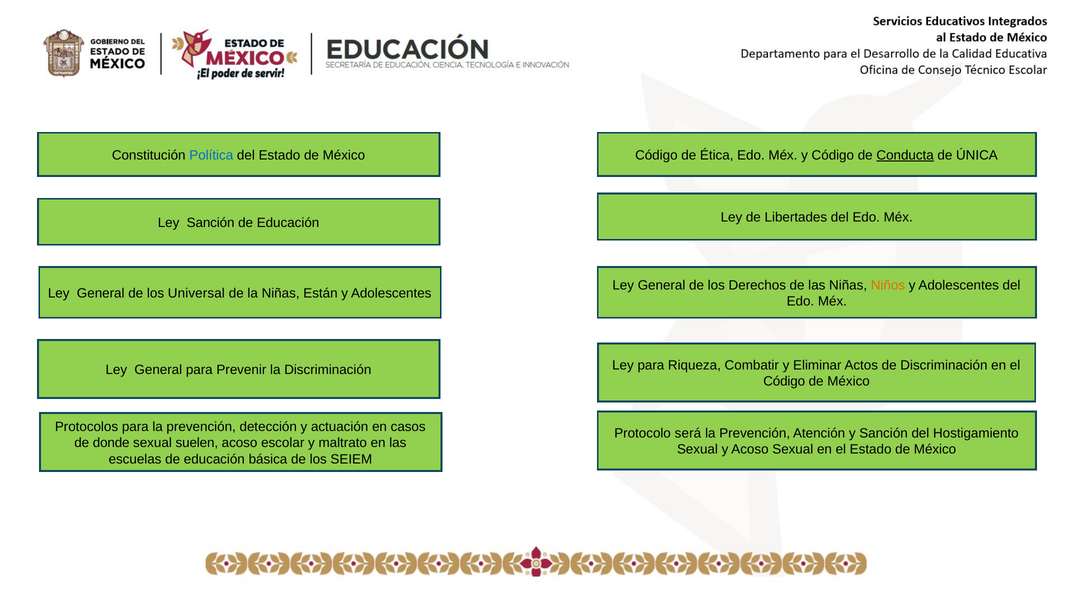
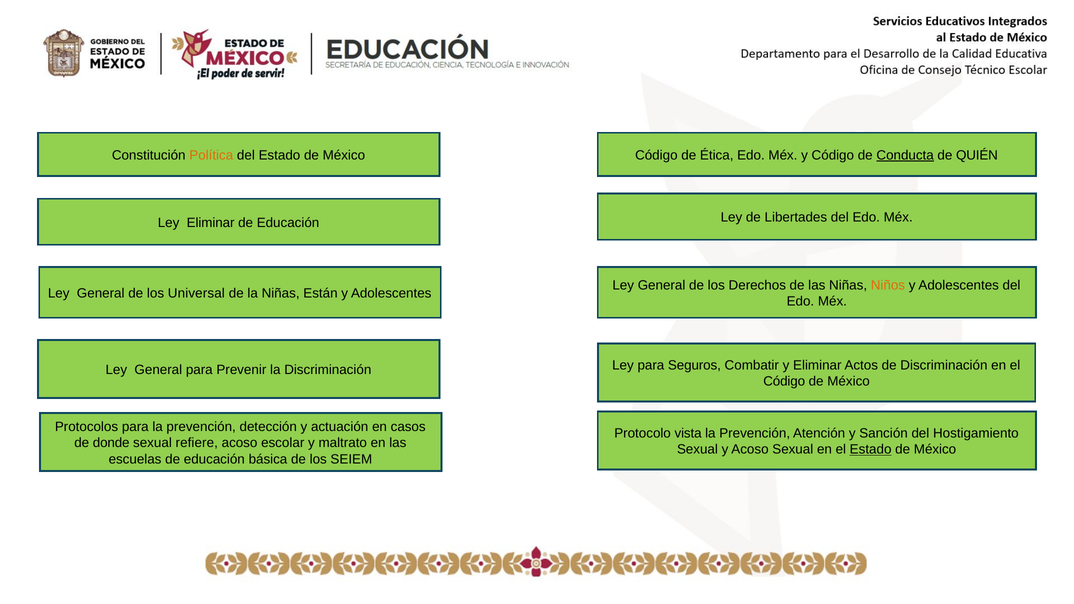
Política colour: blue -> orange
ÚNICA: ÚNICA -> QUIÉN
Ley Sanción: Sanción -> Eliminar
Riqueza: Riqueza -> Seguros
será: será -> vista
suelen: suelen -> refiere
Estado at (871, 450) underline: none -> present
